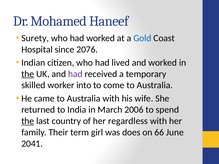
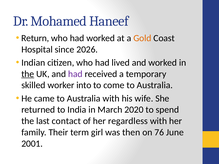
Surety: Surety -> Return
Gold colour: blue -> orange
2076: 2076 -> 2026
2006: 2006 -> 2020
the at (28, 121) underline: present -> none
country: country -> contact
does: does -> then
66: 66 -> 76
2041: 2041 -> 2001
